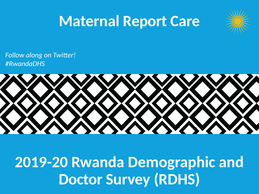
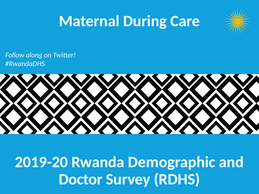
Report: Report -> During
